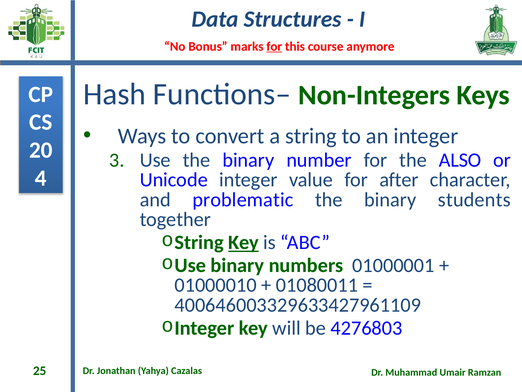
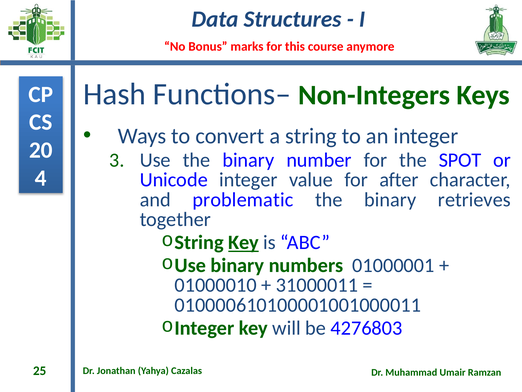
for at (274, 46) underline: present -> none
ALSO: ALSO -> SPOT
students: students -> retrieves
01080011: 01080011 -> 31000011
400646003329633427961109: 400646003329633427961109 -> 010000610100001001000011
